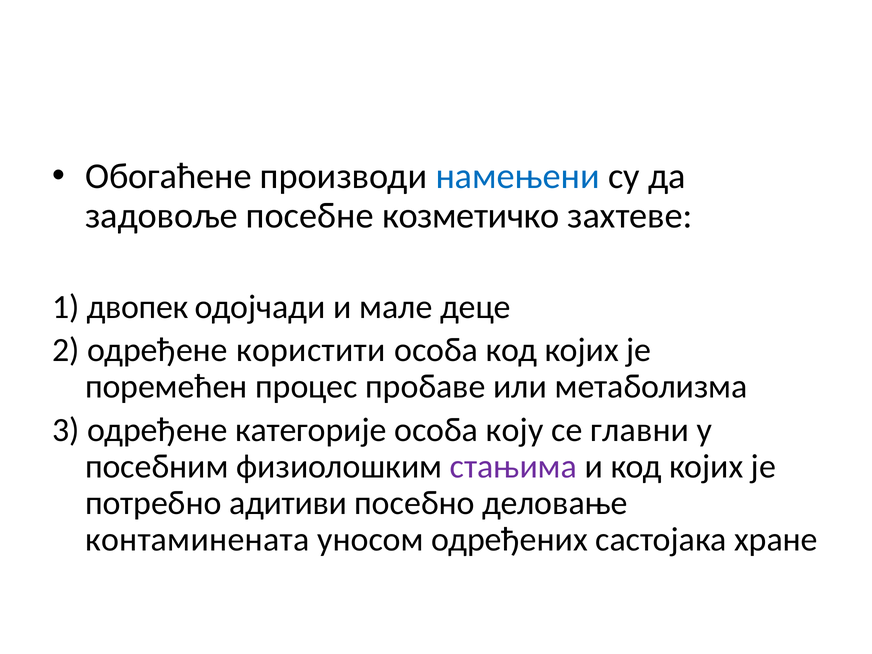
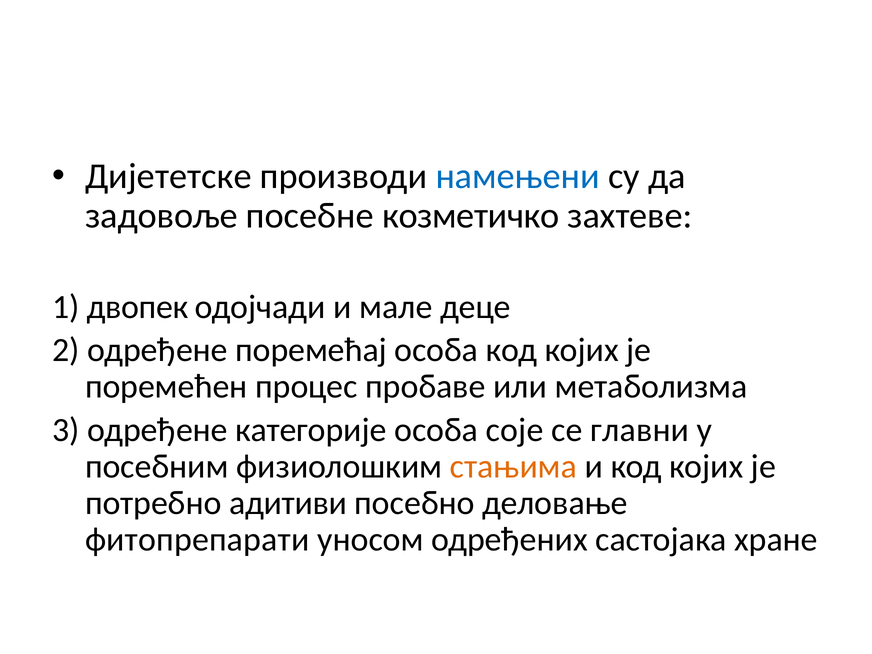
Обогаћене: Обогаћене -> Дијететске
користити: користити -> поремећај
коју: коју -> соје
стањима colour: purple -> orange
контаминената: контаминената -> фитопрепарати
